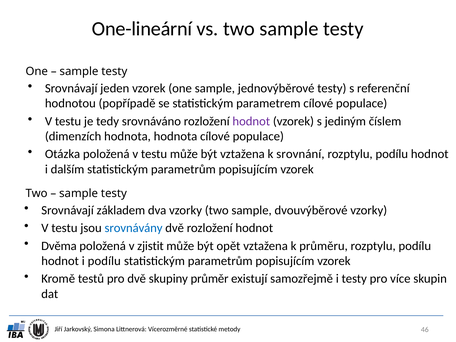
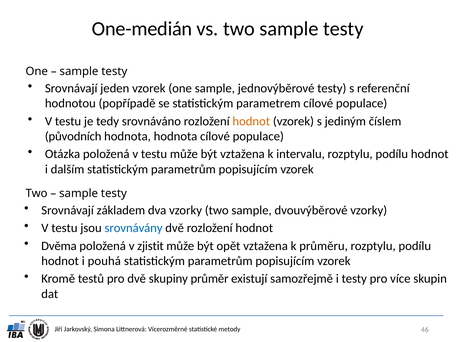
One-lineární: One-lineární -> One-medián
hodnot at (251, 121) colour: purple -> orange
dimenzích: dimenzích -> původních
srovnání: srovnání -> intervalu
i podílu: podílu -> pouhá
